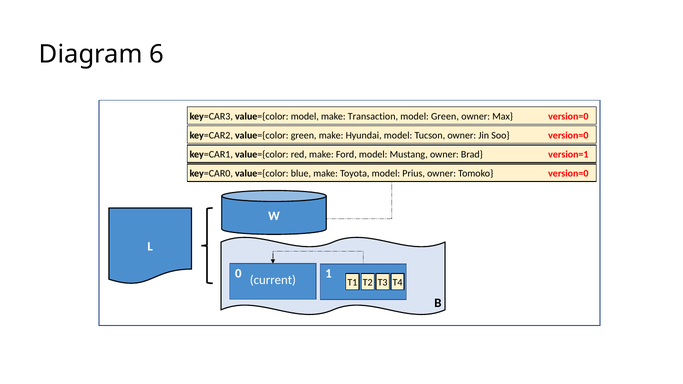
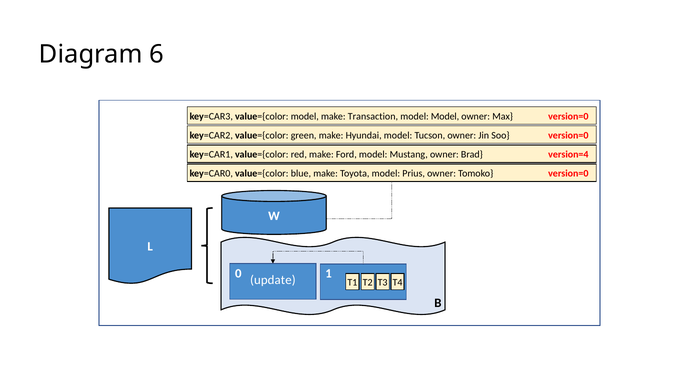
model Green: Green -> Model
version=1: version=1 -> version=4
current: current -> update
